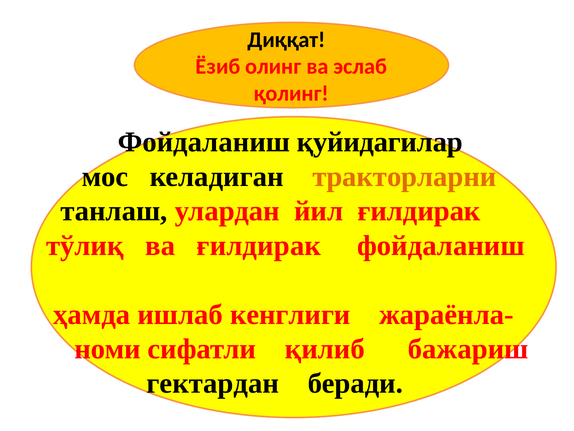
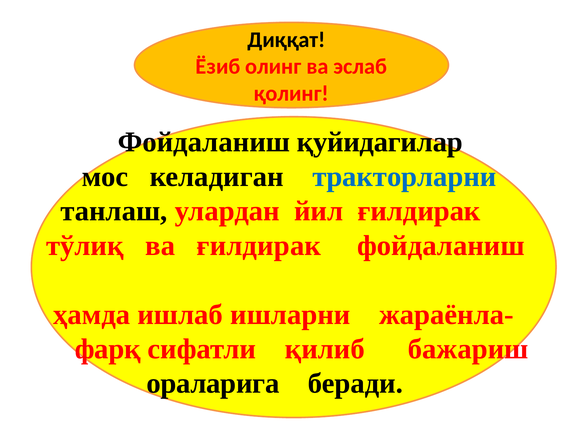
тракторларни colour: orange -> blue
кенглиги: кенглиги -> ишларни
номи: номи -> фарқ
гектардан: гектардан -> ораларига
